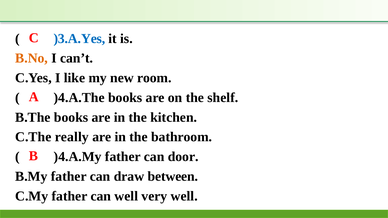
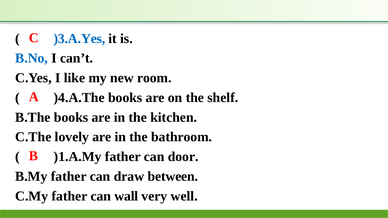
B.No colour: orange -> blue
really: really -> lovely
)4.A.My: )4.A.My -> )1.A.My
can well: well -> wall
